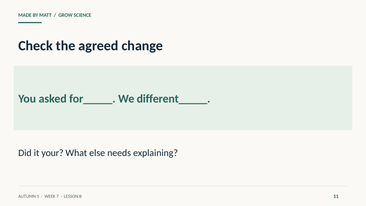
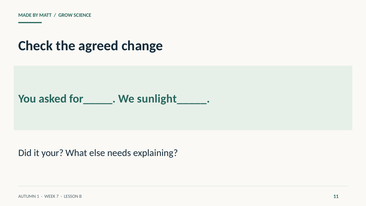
different_____: different_____ -> sunlight_____
